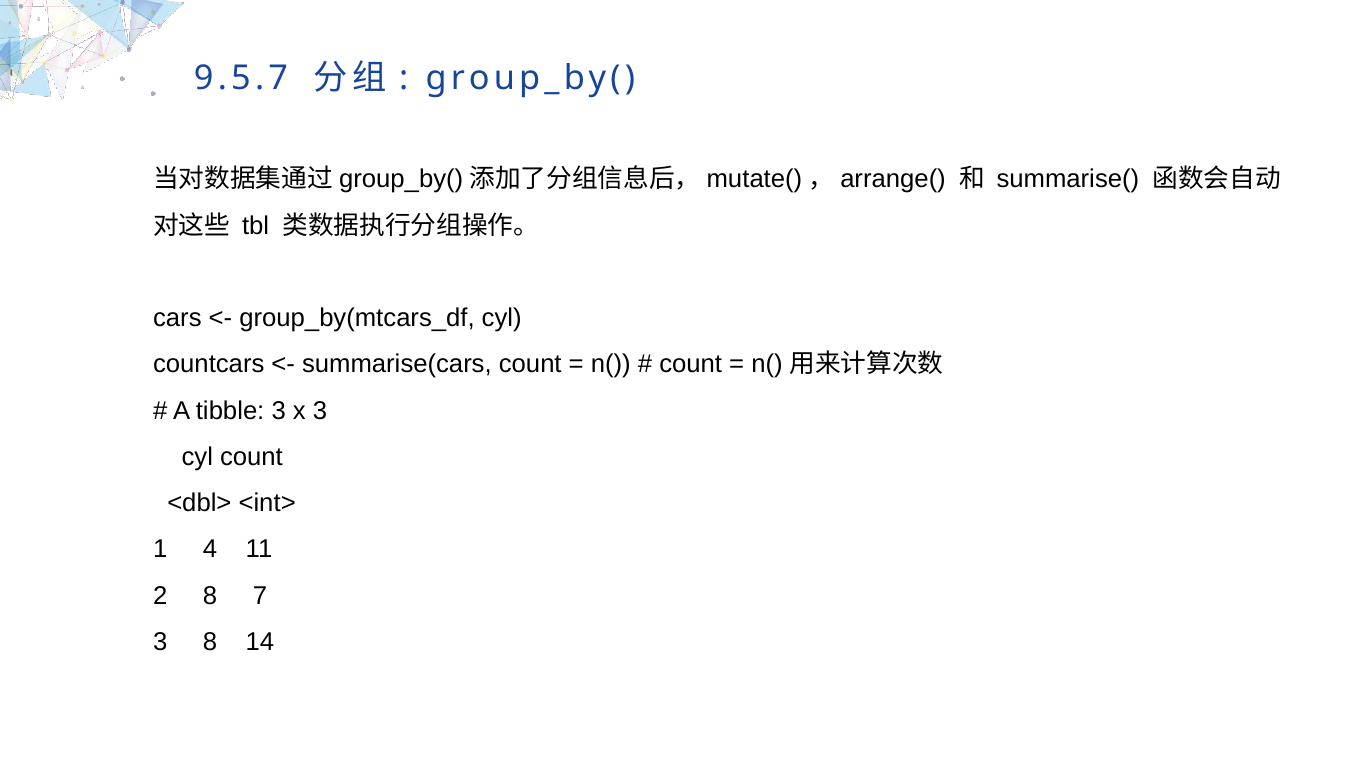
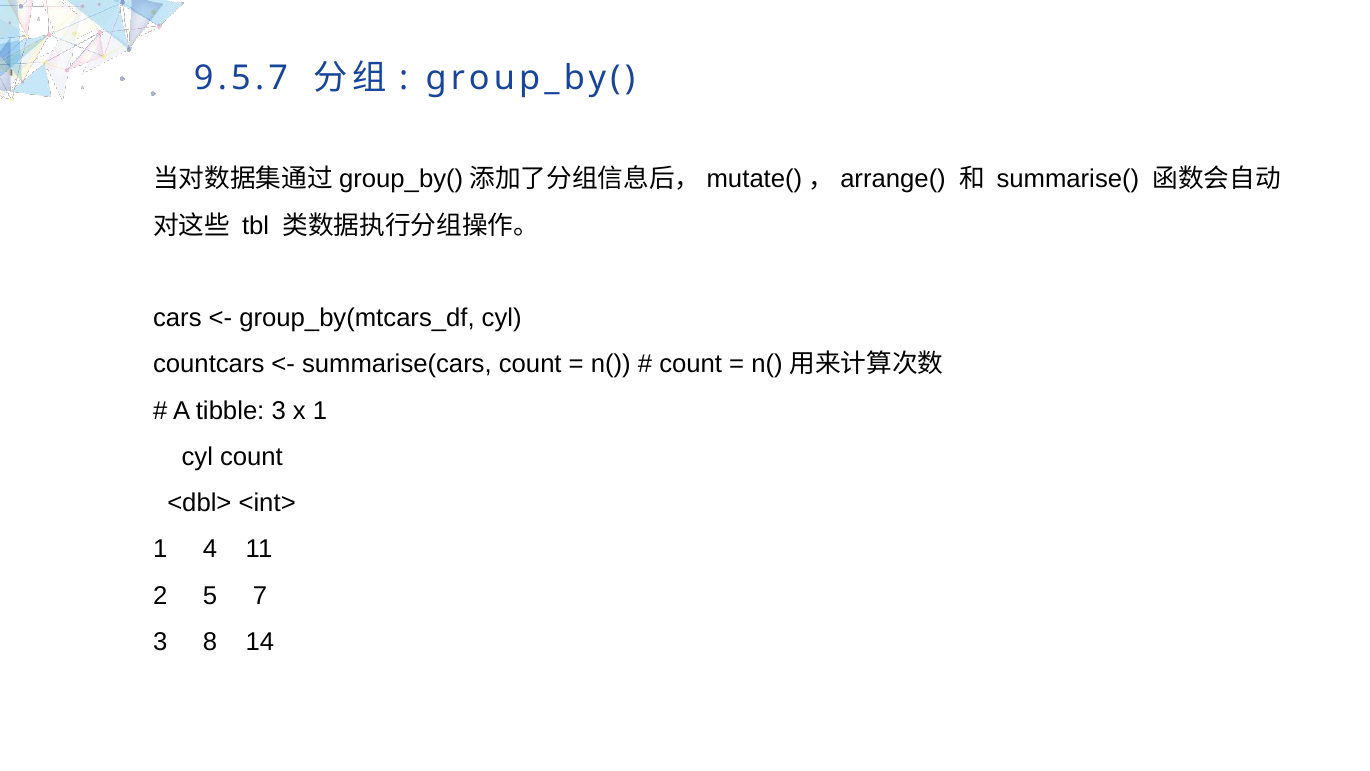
x 3: 3 -> 1
2 8: 8 -> 5
